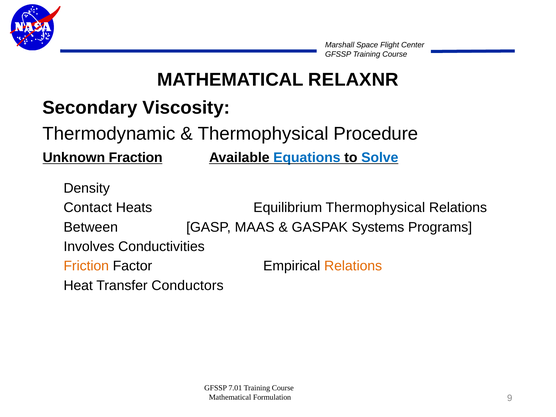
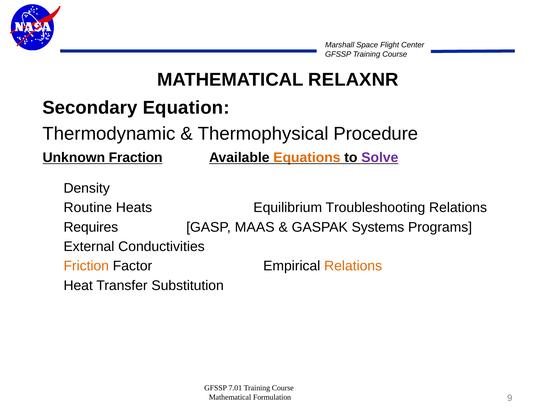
Viscosity: Viscosity -> Equation
Equations colour: blue -> orange
Solve colour: blue -> purple
Contact: Contact -> Routine
Equilibrium Thermophysical: Thermophysical -> Troubleshooting
Between: Between -> Requires
Involves: Involves -> External
Conductors: Conductors -> Substitution
